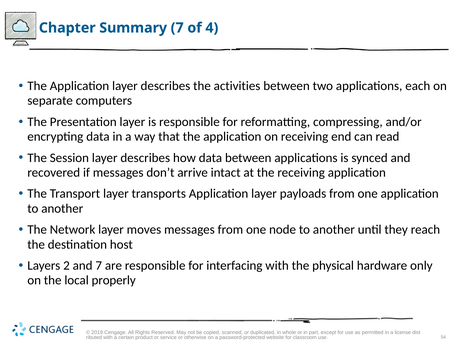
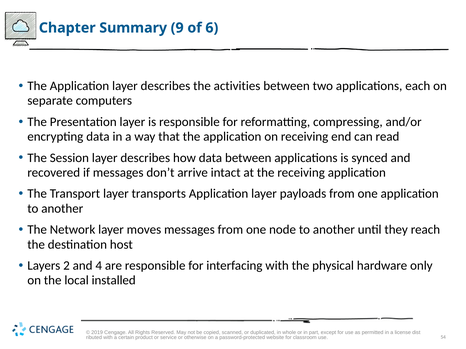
Summary 7: 7 -> 9
4: 4 -> 6
and 7: 7 -> 4
properly: properly -> installed
